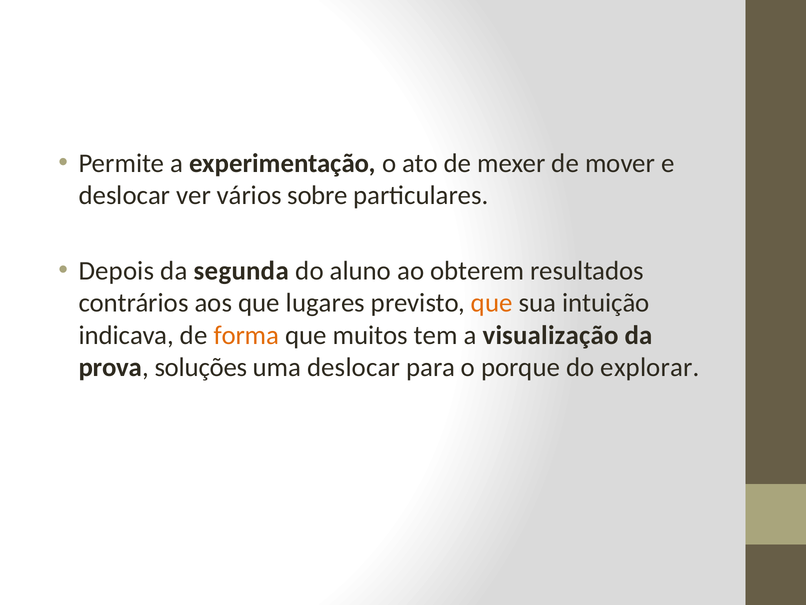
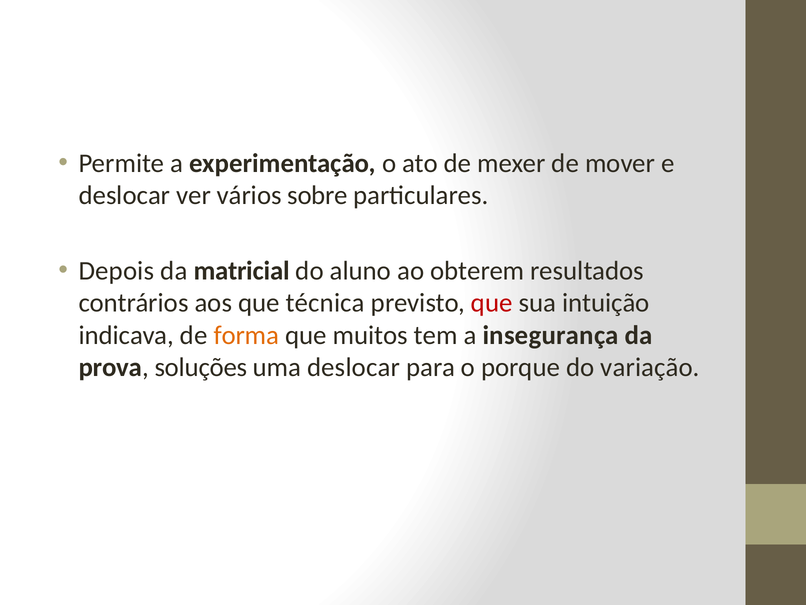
segunda: segunda -> matricial
lugares: lugares -> técnica
que at (492, 303) colour: orange -> red
visualização: visualização -> insegurança
explorar: explorar -> variação
